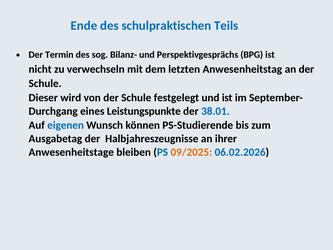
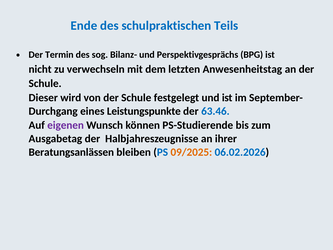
38.01: 38.01 -> 63.46
eigenen colour: blue -> purple
Anwesenheitstage: Anwesenheitstage -> Beratungsanlässen
